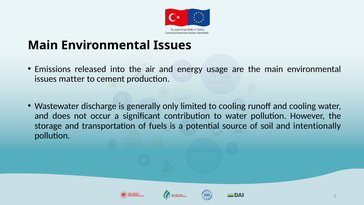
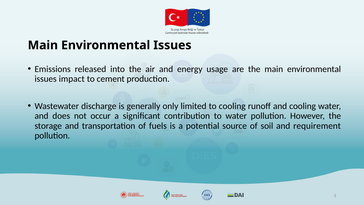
matter: matter -> impact
intentionally: intentionally -> requirement
